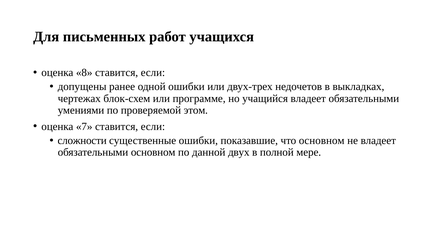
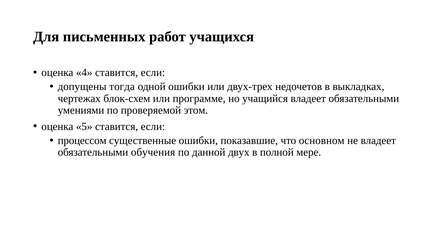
8: 8 -> 4
ранее: ранее -> тогда
7: 7 -> 5
сложности: сложности -> процессом
обязательными основном: основном -> обучения
